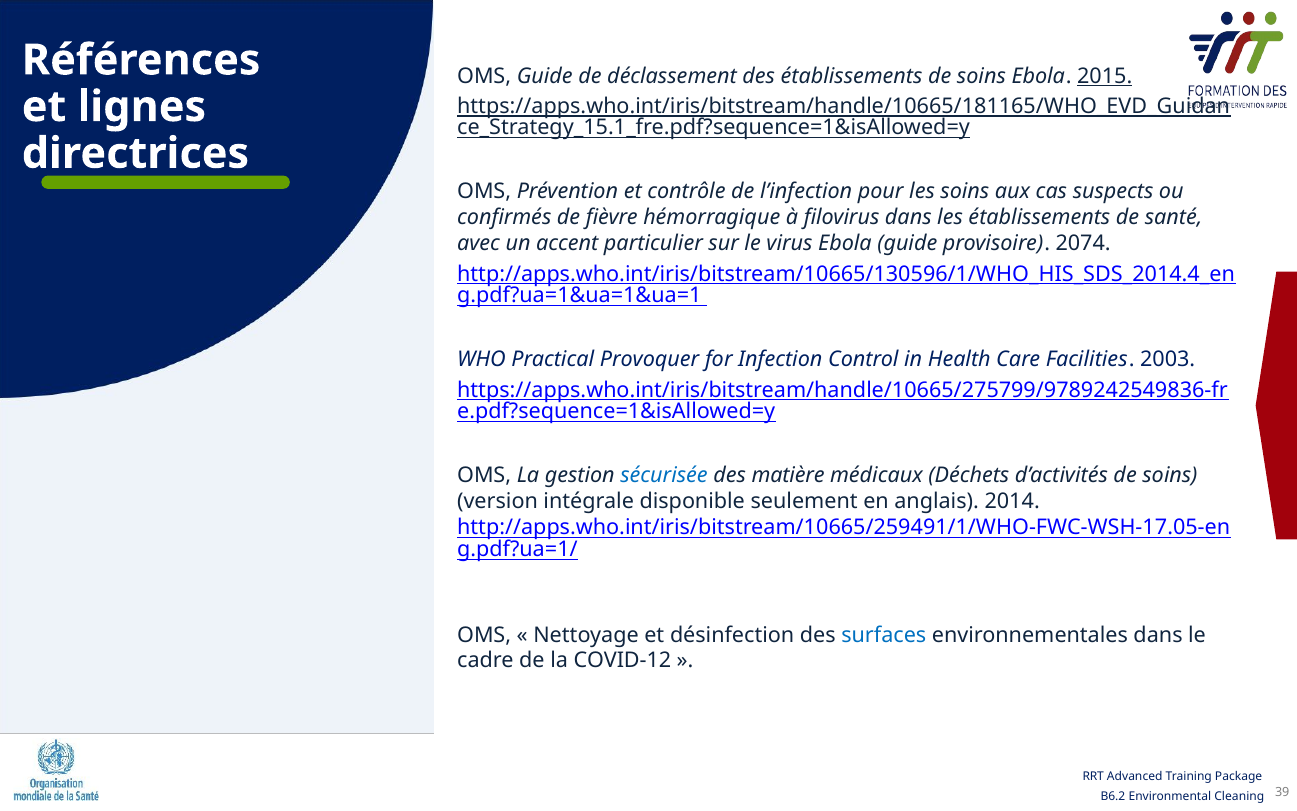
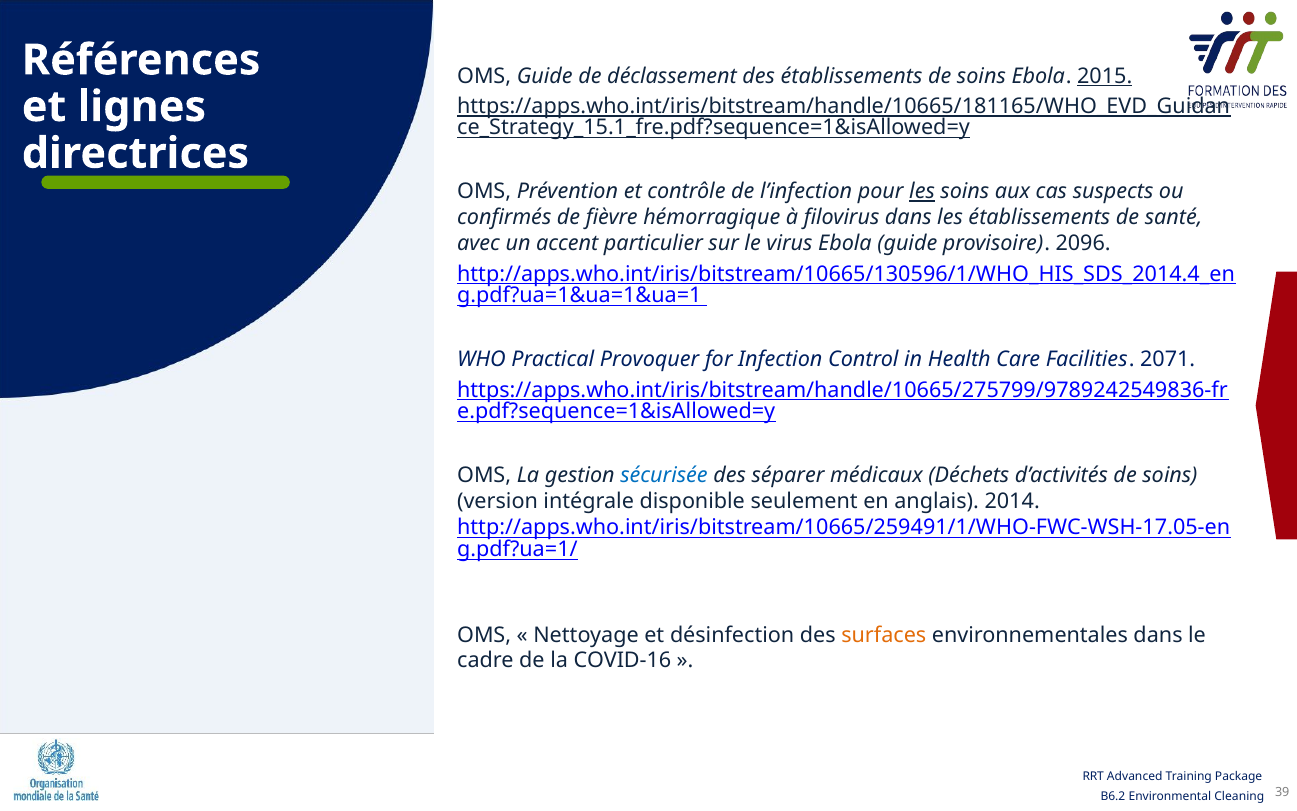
les at (922, 192) underline: none -> present
2074: 2074 -> 2096
2003: 2003 -> 2071
matière: matière -> séparer
surfaces colour: blue -> orange
COVID-12: COVID-12 -> COVID-16
